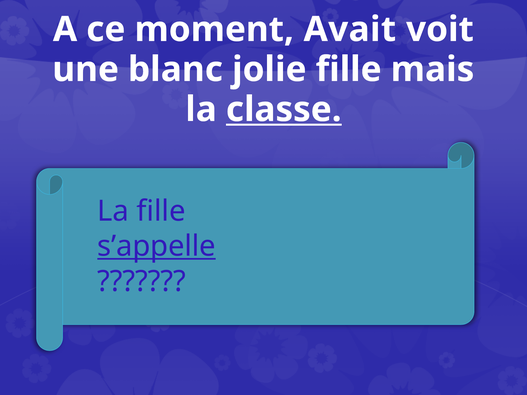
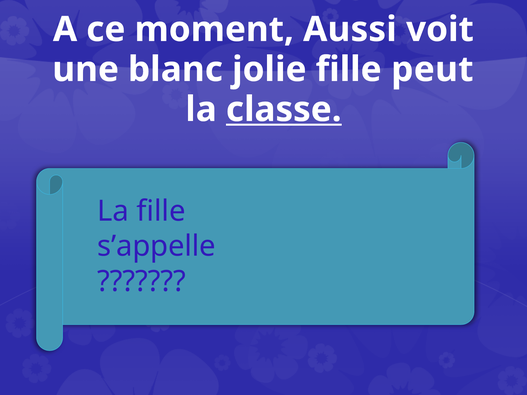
Avait: Avait -> Aussi
mais: mais -> peut
s’appelle underline: present -> none
